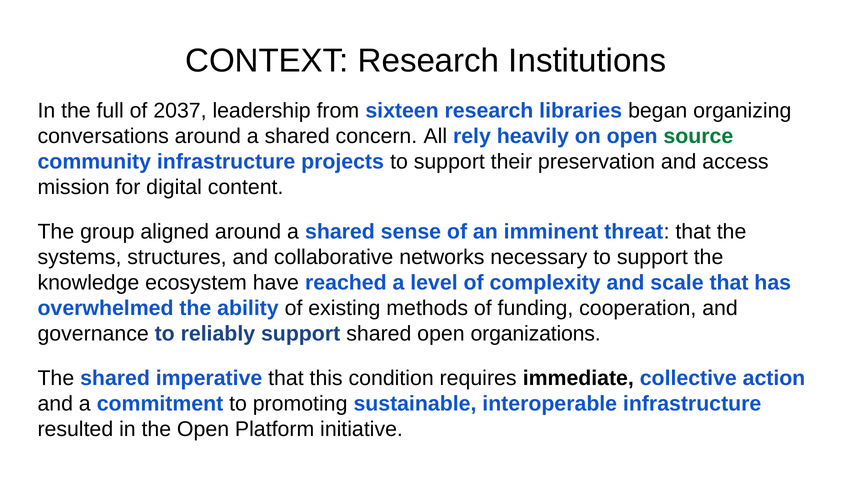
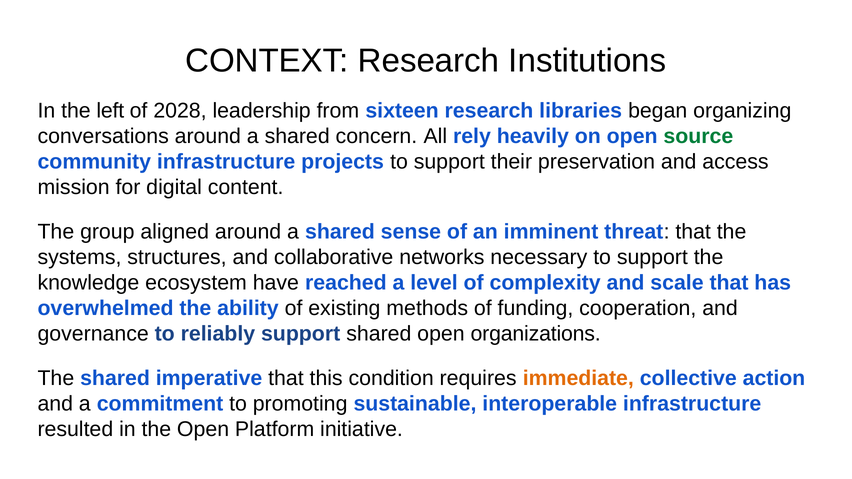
full: full -> left
2037: 2037 -> 2028
immediate colour: black -> orange
